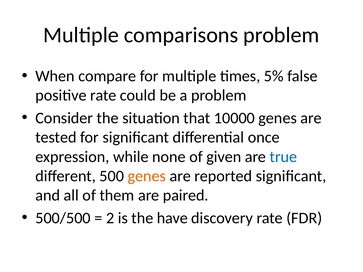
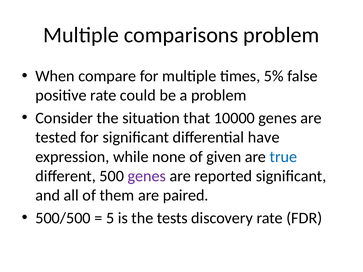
once: once -> have
genes at (147, 176) colour: orange -> purple
2: 2 -> 5
have: have -> tests
